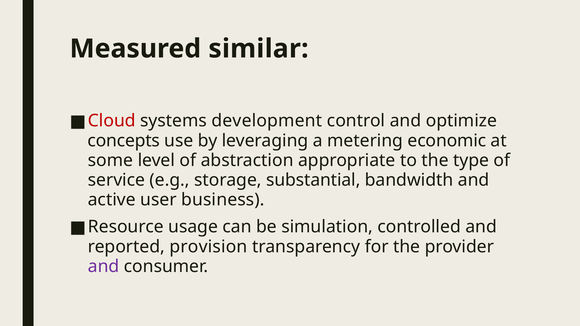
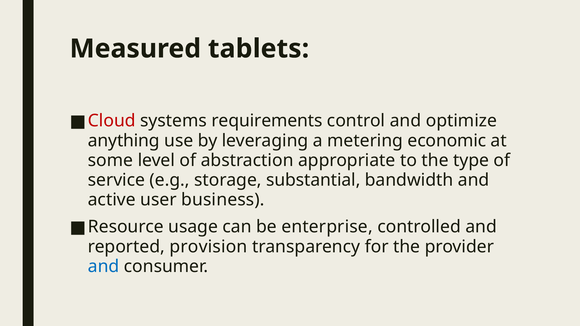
similar: similar -> tablets
development: development -> requirements
concepts: concepts -> anything
simulation: simulation -> enterprise
and at (104, 267) colour: purple -> blue
